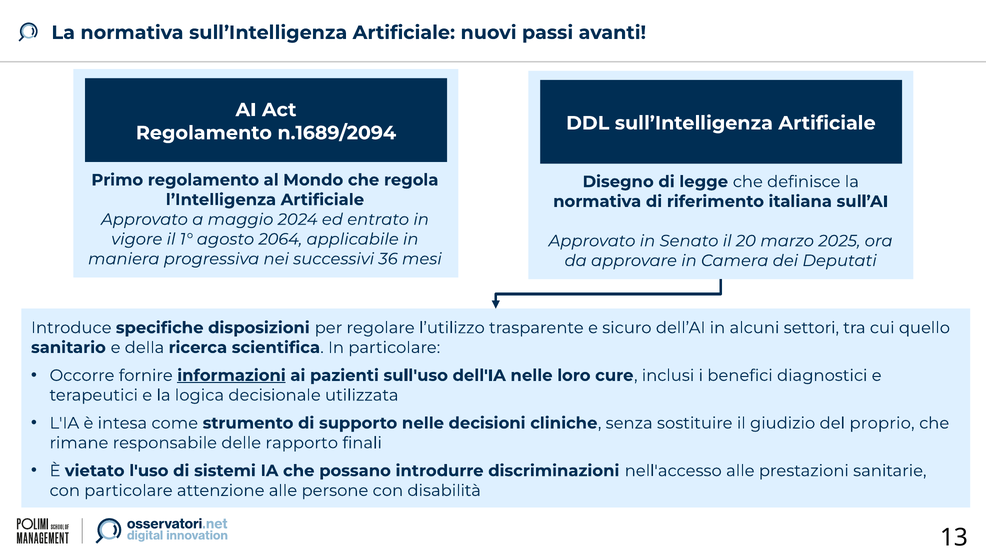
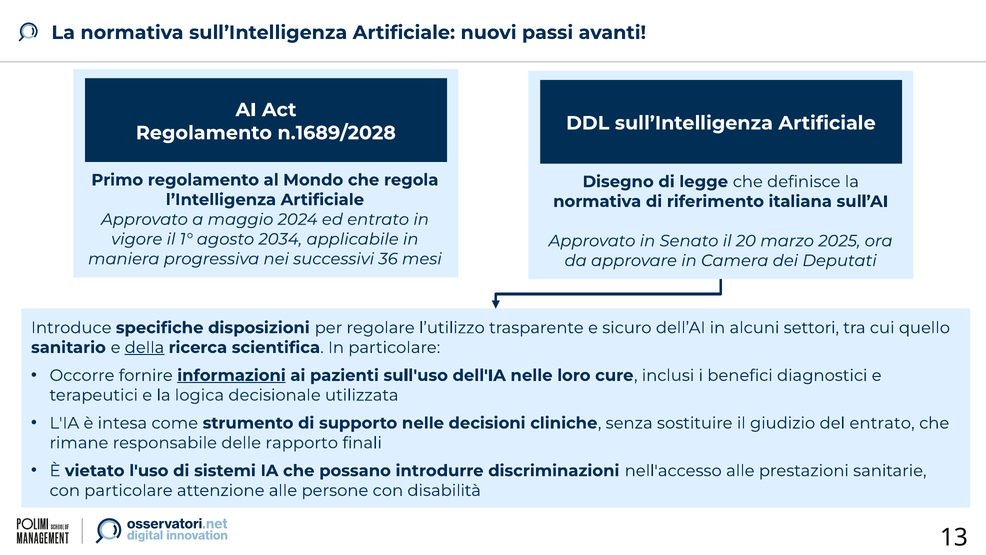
n.1689/2094: n.1689/2094 -> n.1689/2028
2064: 2064 -> 2034
della underline: none -> present
del proprio: proprio -> entrato
